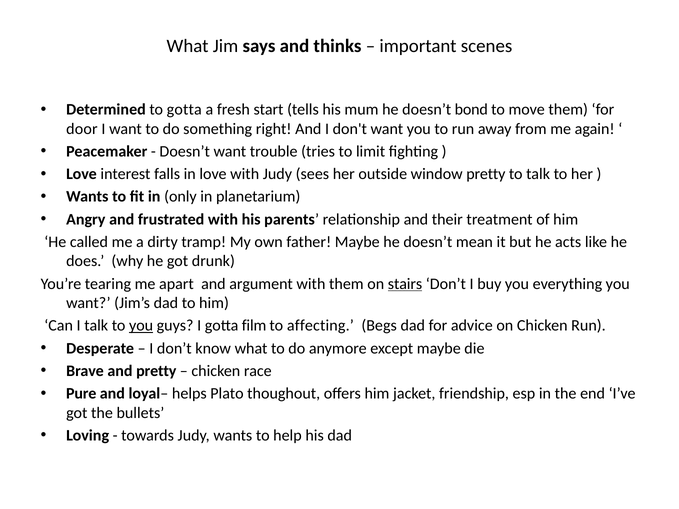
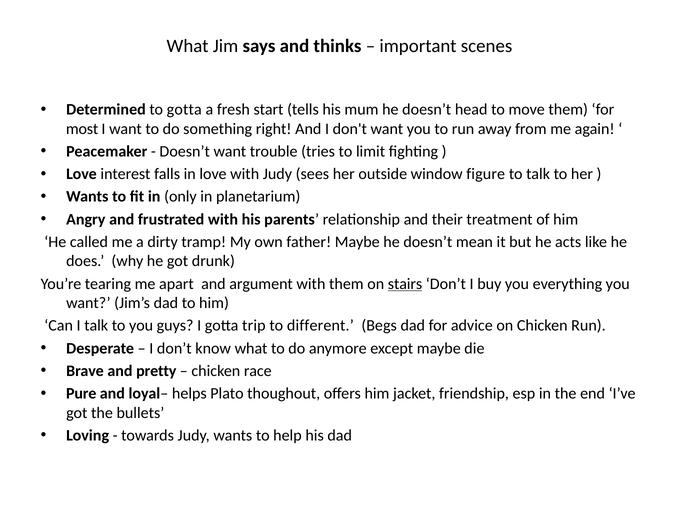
bond: bond -> head
door: door -> most
window pretty: pretty -> figure
you at (141, 326) underline: present -> none
film: film -> trip
affecting: affecting -> different
